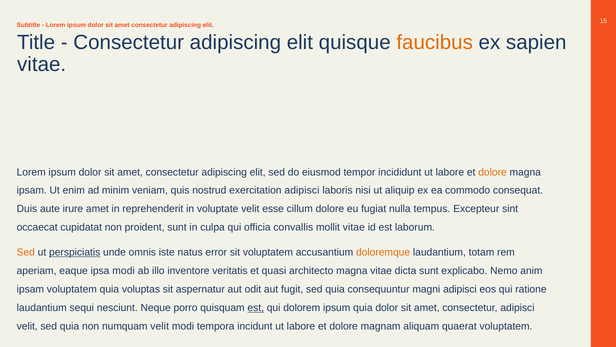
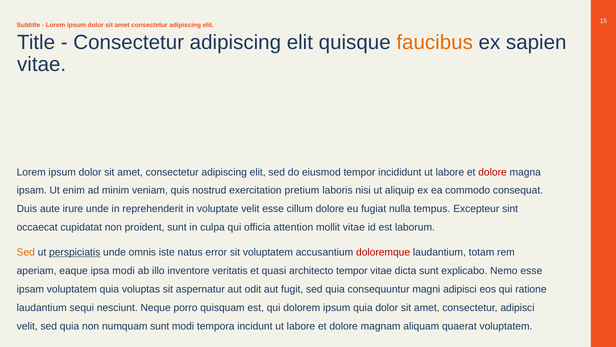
dolore at (493, 172) colour: orange -> red
exercitation adipisci: adipisci -> pretium
irure amet: amet -> unde
convallis: convallis -> attention
doloremque colour: orange -> red
architecto magna: magna -> tempor
Nemo anim: anim -> esse
est at (256, 308) underline: present -> none
numquam velit: velit -> sunt
